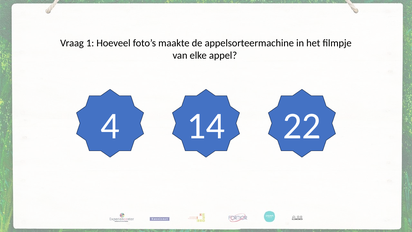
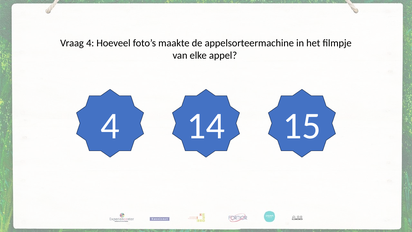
Vraag 1: 1 -> 4
22: 22 -> 15
